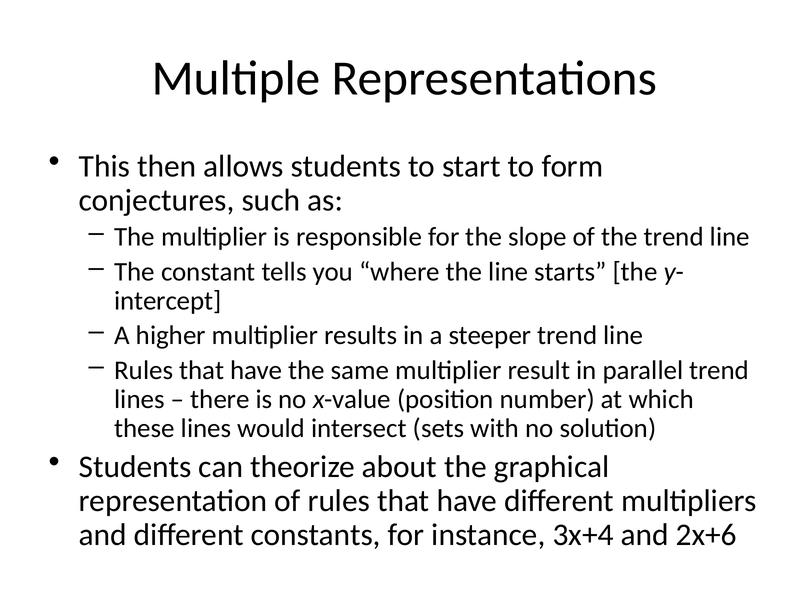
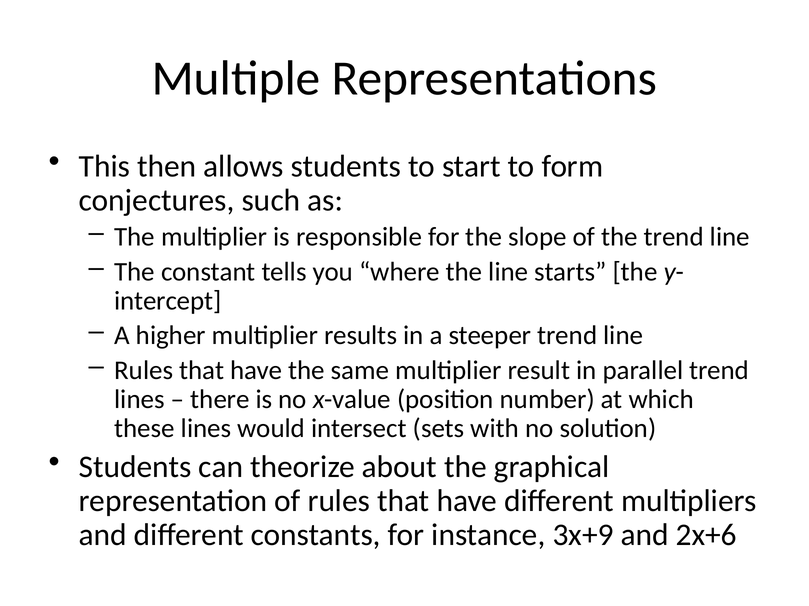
3x+4: 3x+4 -> 3x+9
